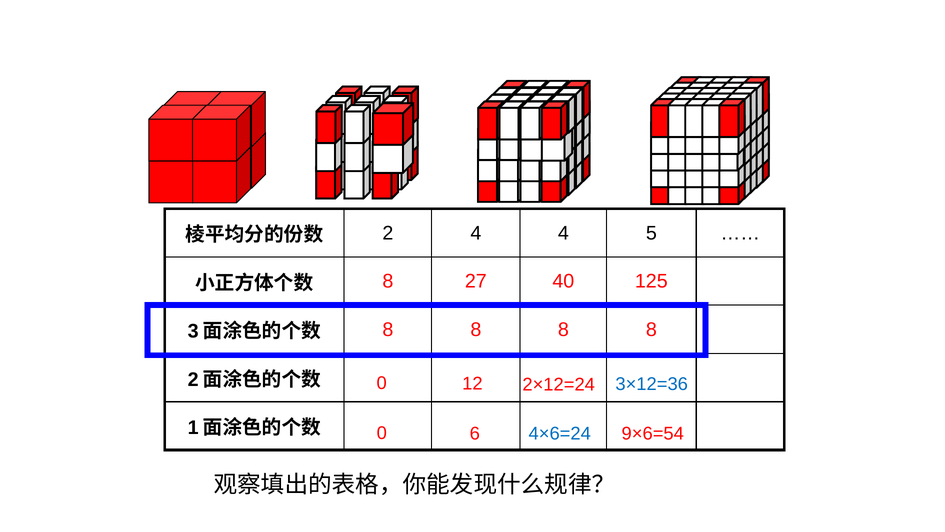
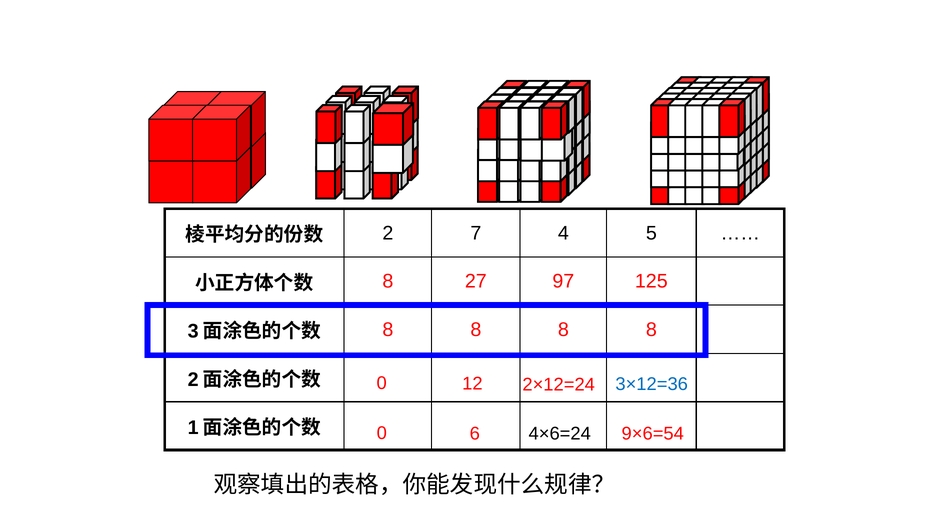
2 4: 4 -> 7
40: 40 -> 97
4×6=24 colour: blue -> black
